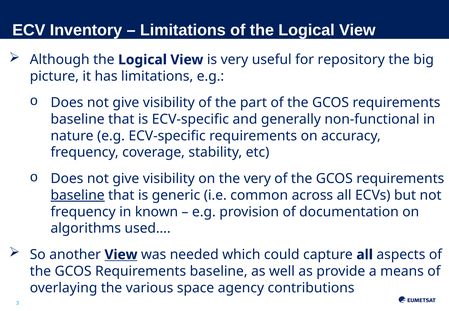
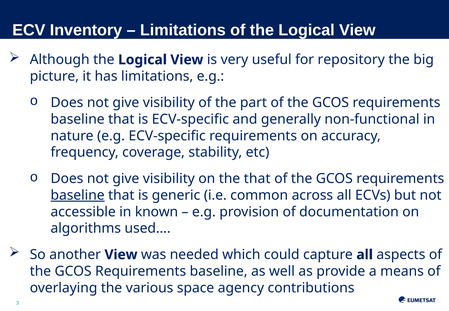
the very: very -> that
frequency at (83, 212): frequency -> accessible
View at (121, 255) underline: present -> none
